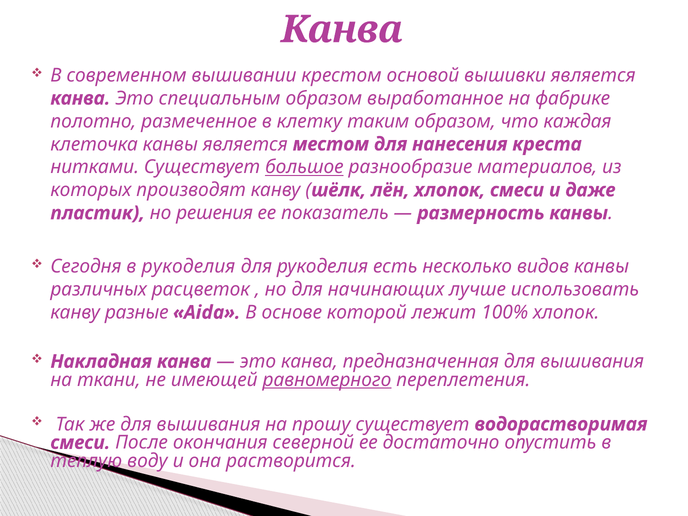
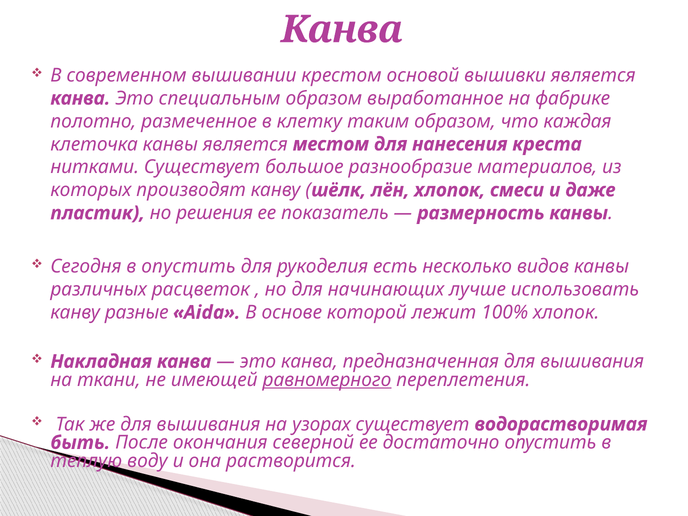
большое underline: present -> none
в рукоделия: рукоделия -> опустить
прошу: прошу -> узорах
смеси at (80, 443): смеси -> быть
